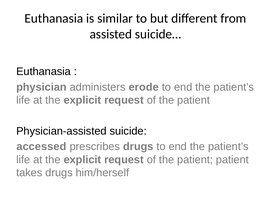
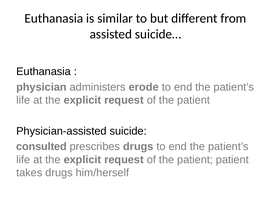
accessed: accessed -> consulted
